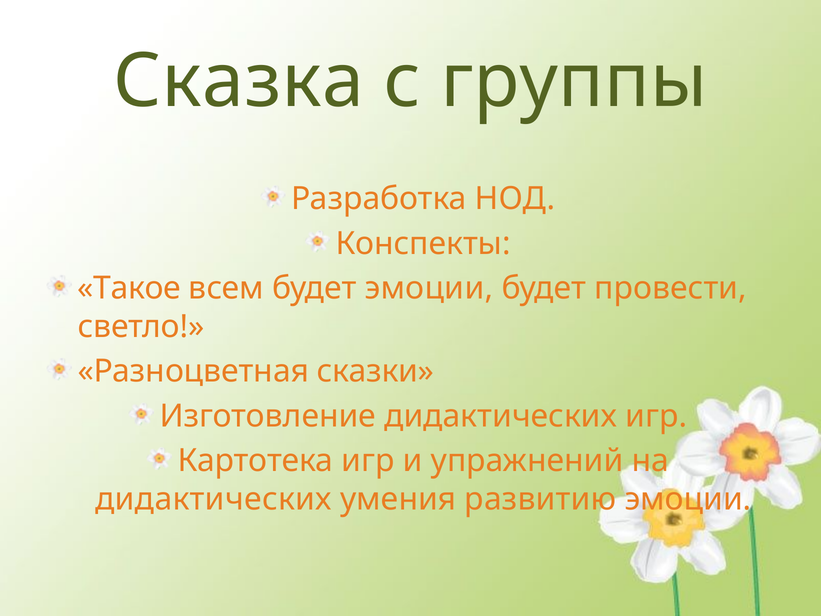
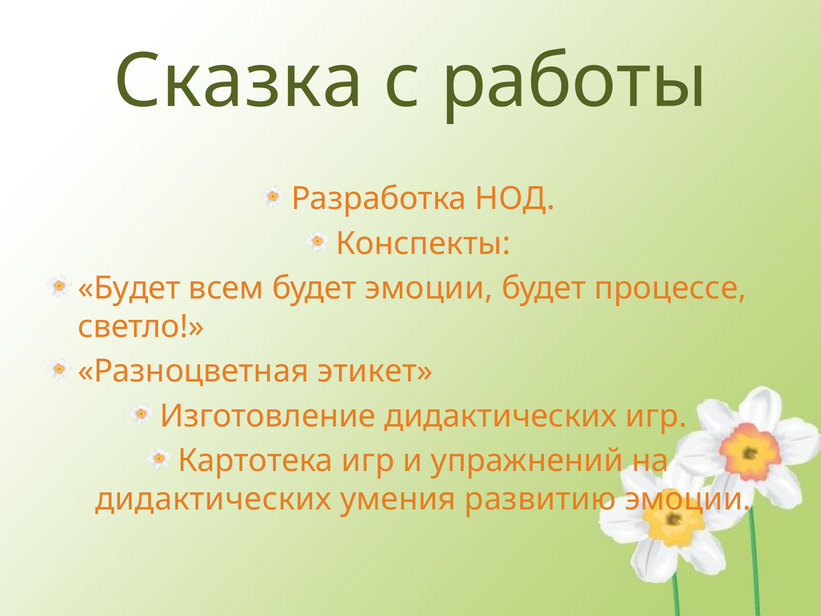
группы: группы -> работы
Такое at (129, 288): Такое -> Будет
провести: провести -> процессе
сказки: сказки -> этикет
